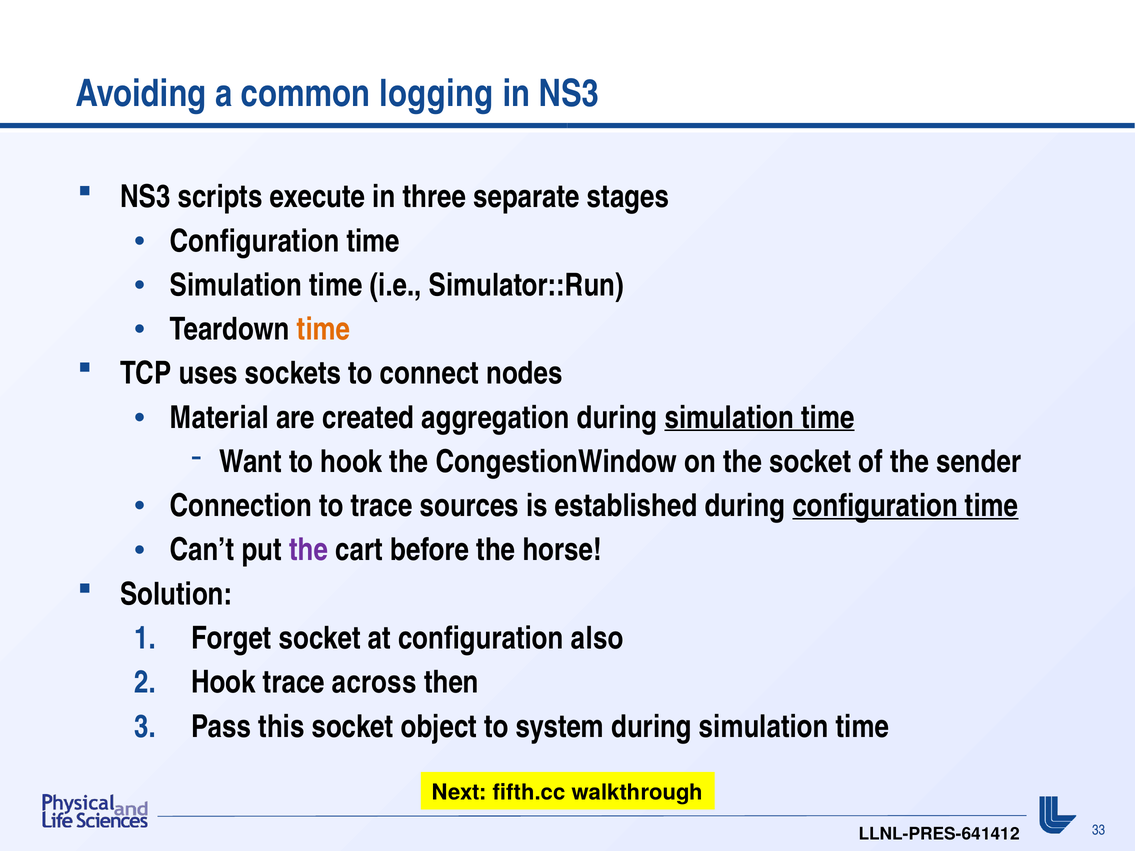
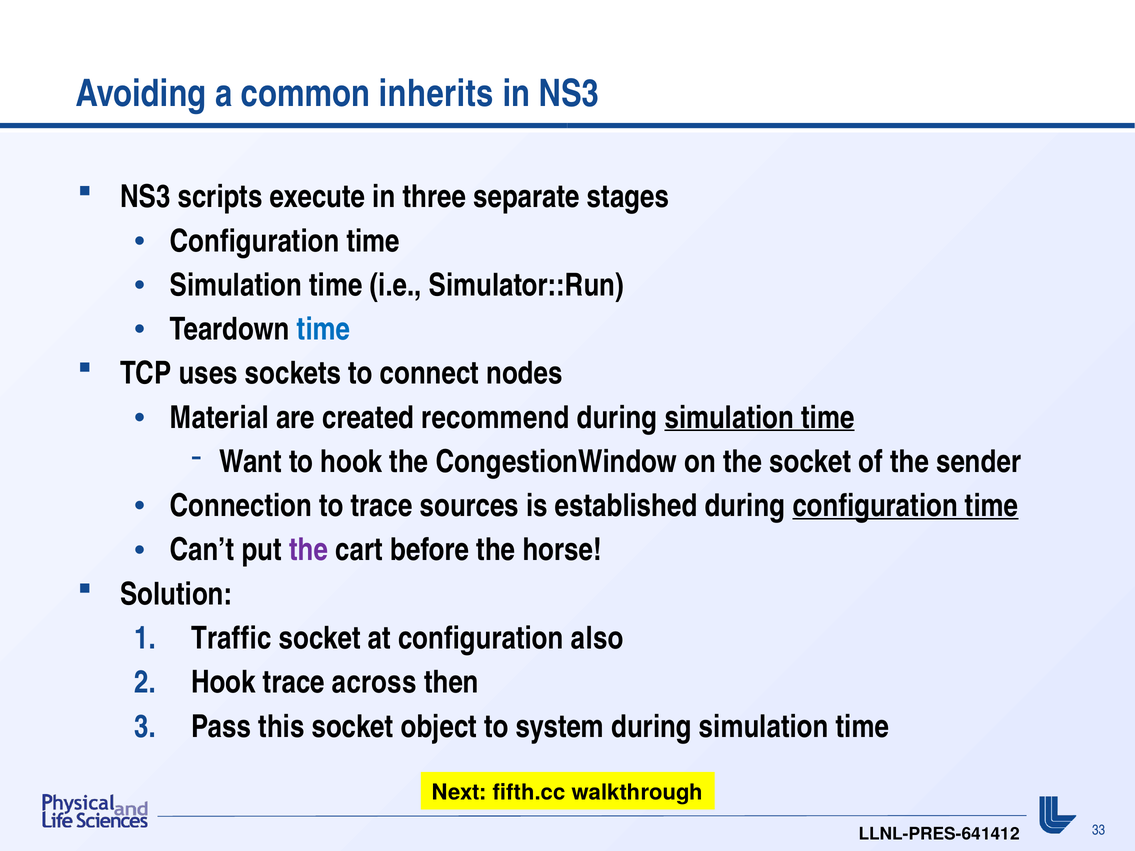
logging: logging -> inherits
time at (323, 330) colour: orange -> blue
aggregation: aggregation -> recommend
Forget: Forget -> Traffic
